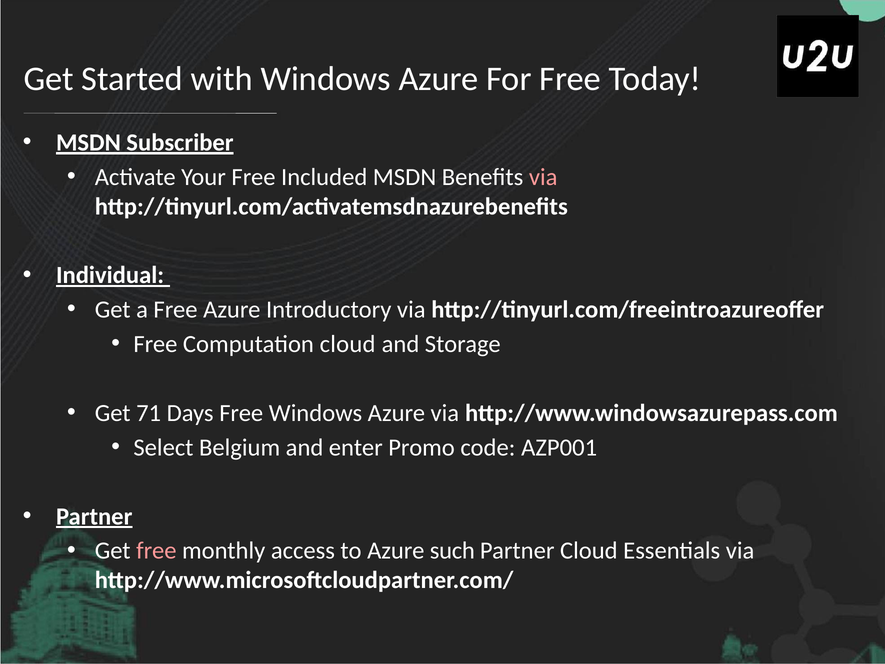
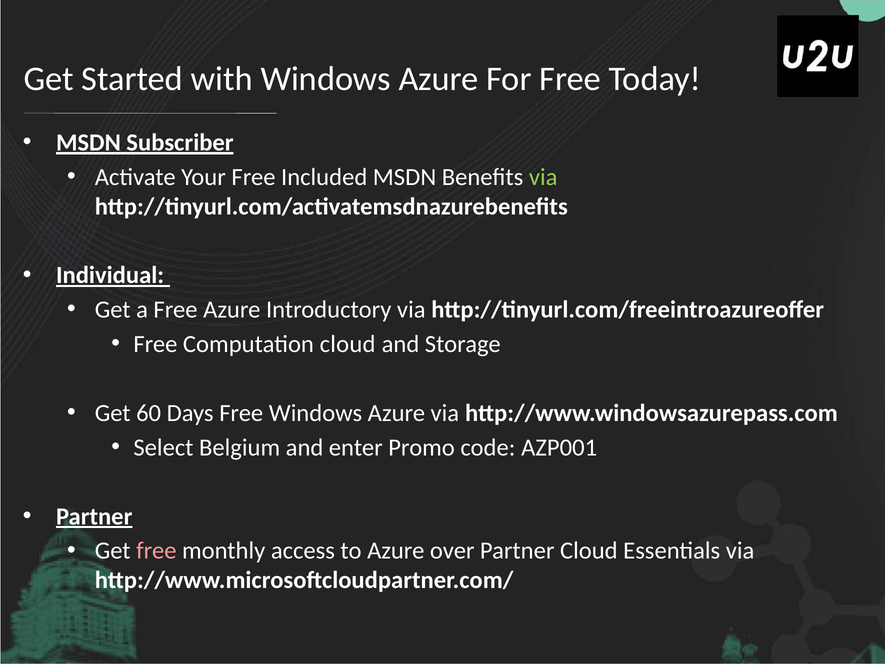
via at (543, 177) colour: pink -> light green
71: 71 -> 60
such: such -> over
